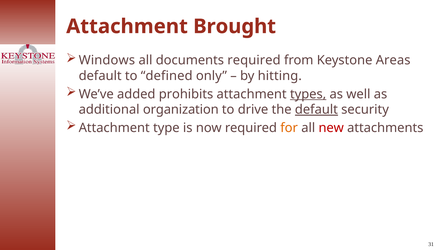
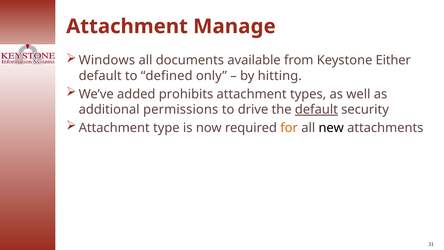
Brought: Brought -> Manage
documents required: required -> available
Areas: Areas -> Either
types underline: present -> none
organization: organization -> permissions
new colour: red -> black
